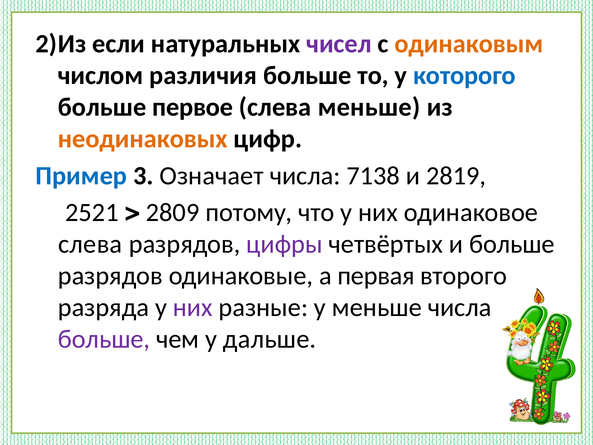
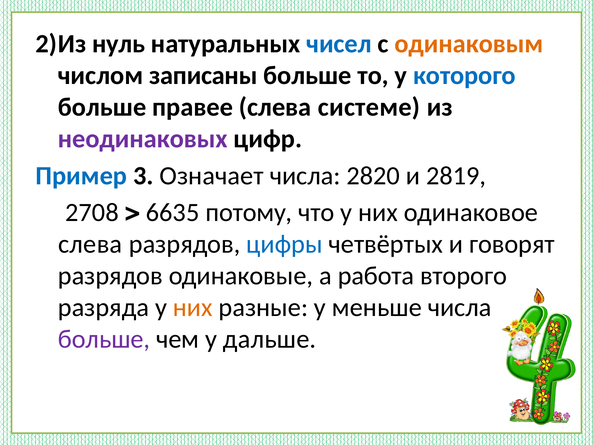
если: если -> нуль
чисел colour: purple -> blue
различия: различия -> записаны
первое: первое -> правее
слева меньше: меньше -> системе
неодинаковых colour: orange -> purple
7138: 7138 -> 2820
2521: 2521 -> 2708
2809: 2809 -> 6635
цифры colour: purple -> blue
и больше: больше -> говорят
первая: первая -> работа
них at (193, 307) colour: purple -> orange
